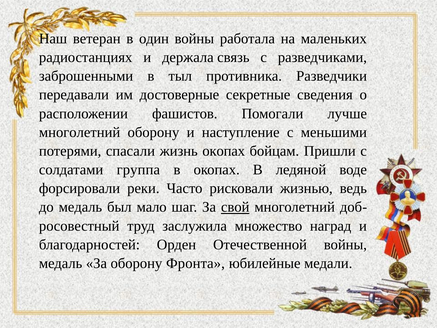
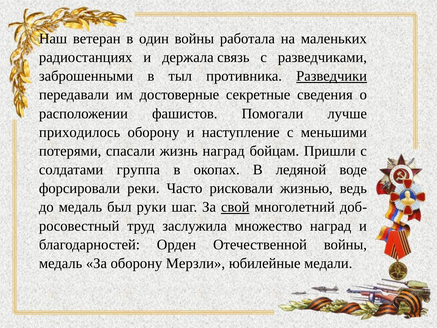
Разведчики underline: none -> present
многолетний at (80, 132): многолетний -> приходилось
жизнь окопах: окопах -> наград
мало: мало -> руки
Фронта: Фронта -> Мерзли
